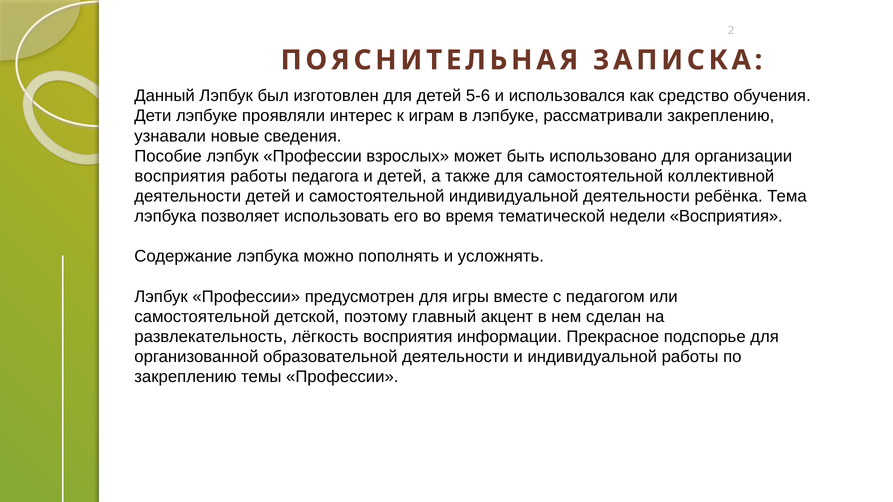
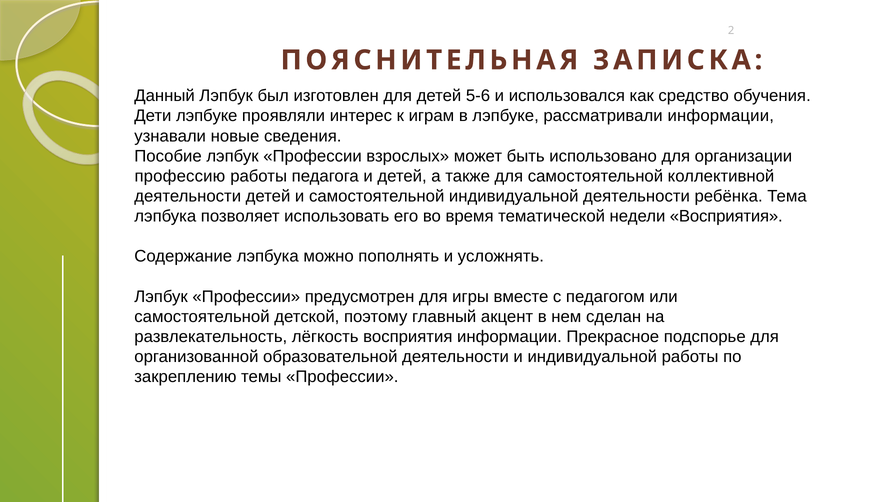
рассматривали закреплению: закреплению -> информации
восприятия at (180, 176): восприятия -> профессию
